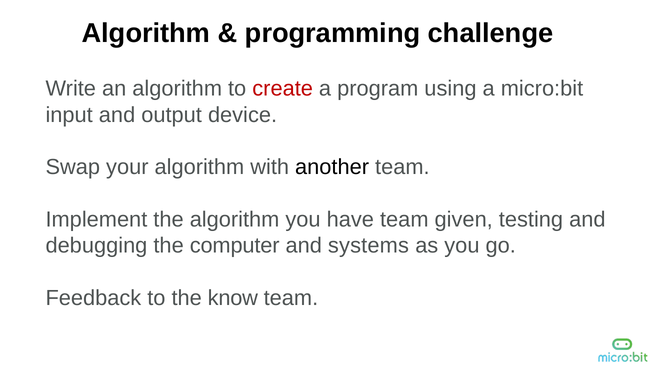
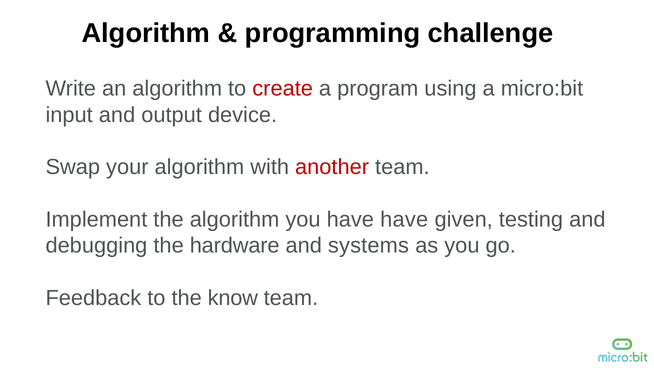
another colour: black -> red
have team: team -> have
computer: computer -> hardware
